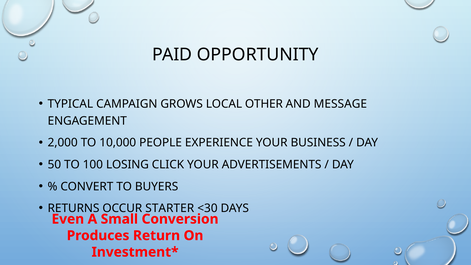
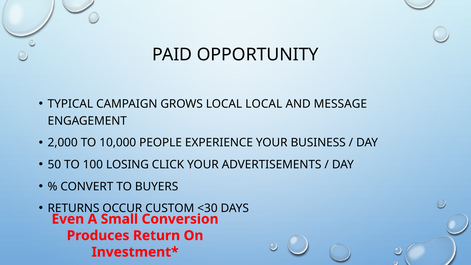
LOCAL OTHER: OTHER -> LOCAL
STARTER: STARTER -> CUSTOM
